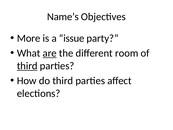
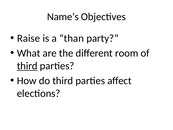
More: More -> Raise
issue: issue -> than
are underline: present -> none
